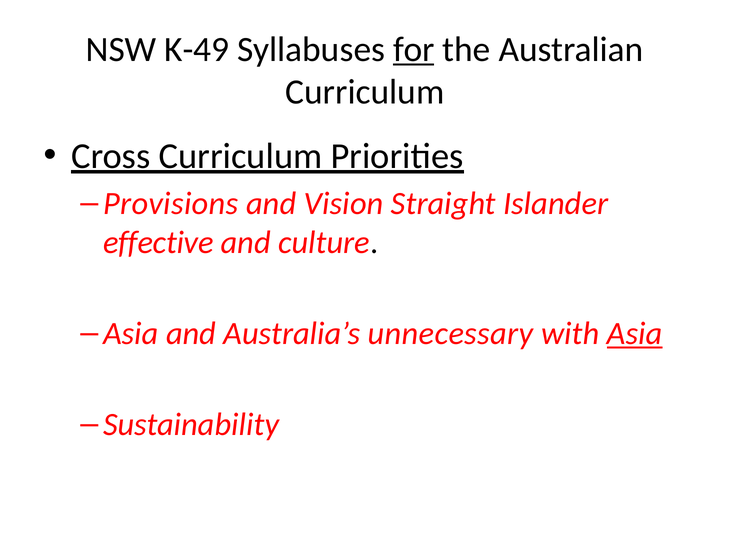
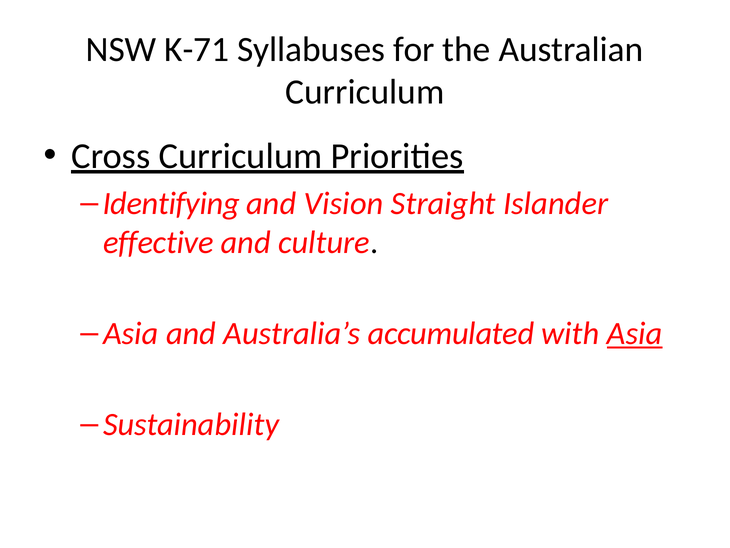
K-49: K-49 -> K-71
for underline: present -> none
Provisions: Provisions -> Identifying
unnecessary: unnecessary -> accumulated
